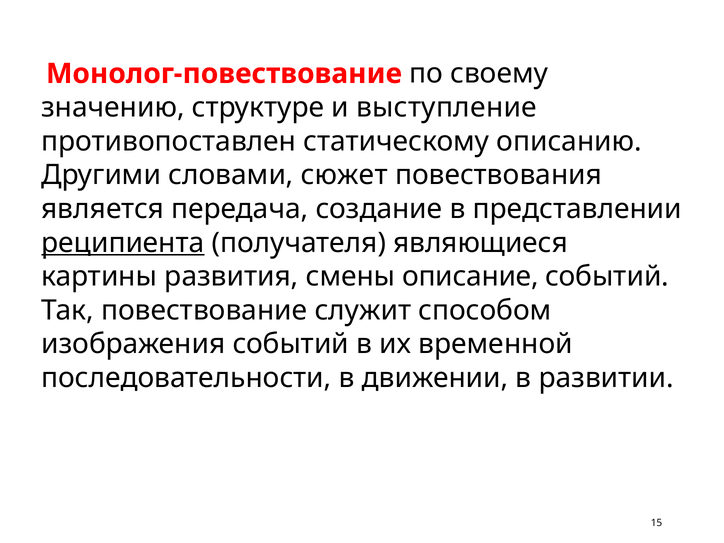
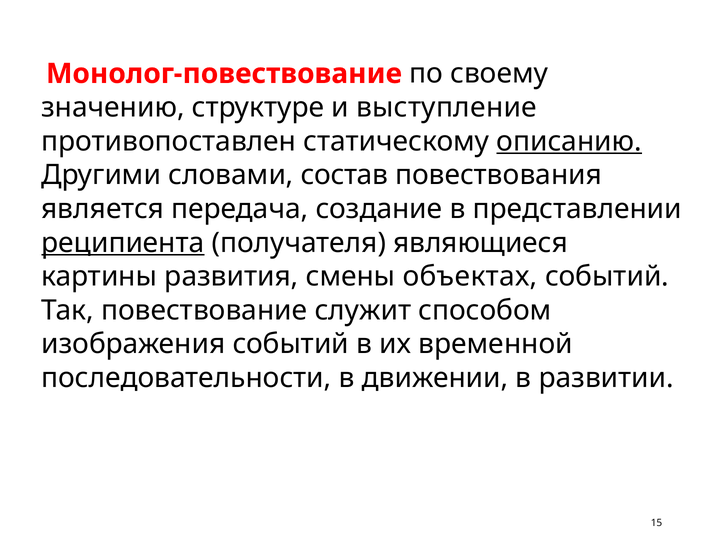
описанию underline: none -> present
сюжет: сюжет -> состав
описание: описание -> объектах
